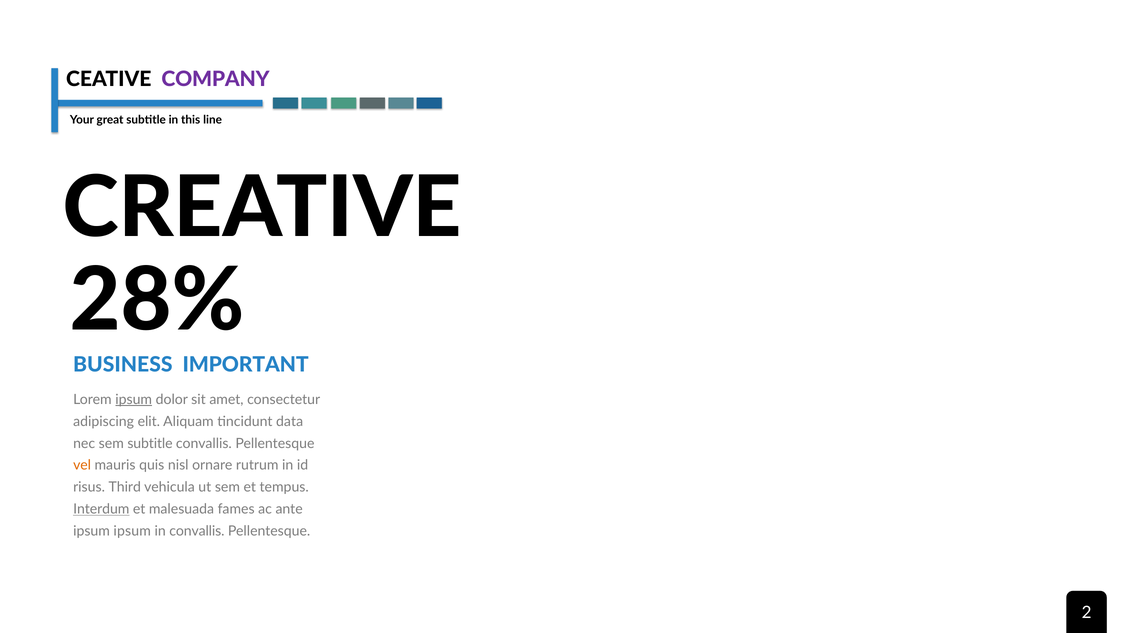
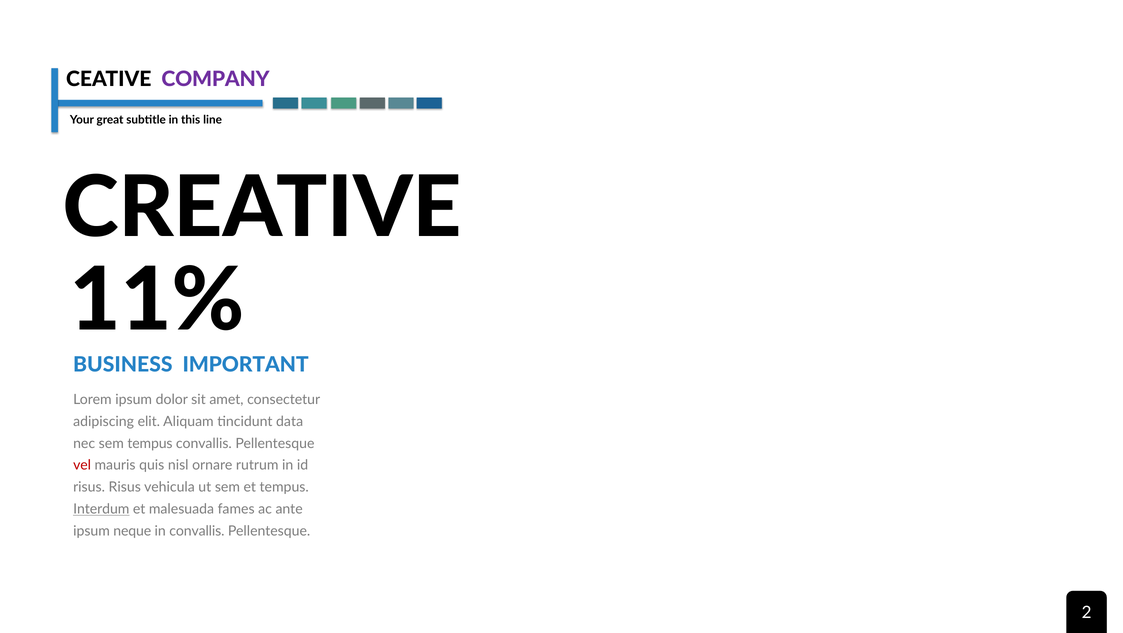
28%: 28% -> 11%
ipsum at (134, 400) underline: present -> none
sem subtitle: subtitle -> tempus
vel colour: orange -> red
risus Third: Third -> Risus
ipsum ipsum: ipsum -> neque
